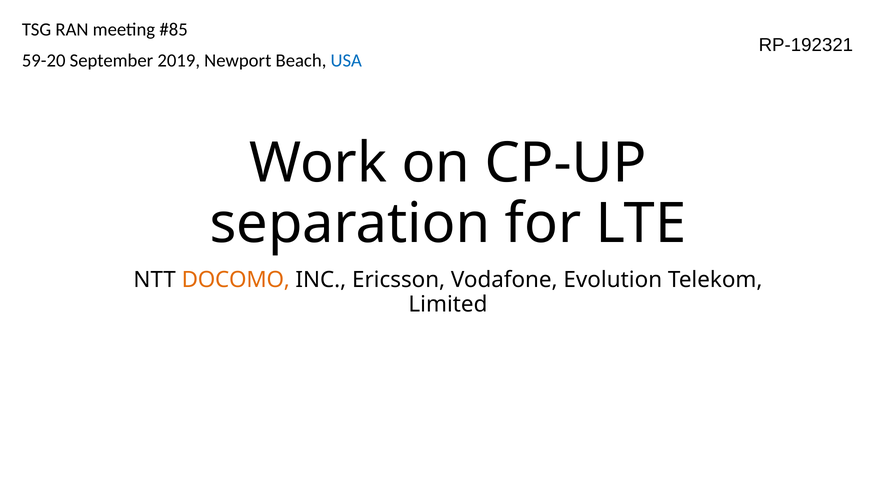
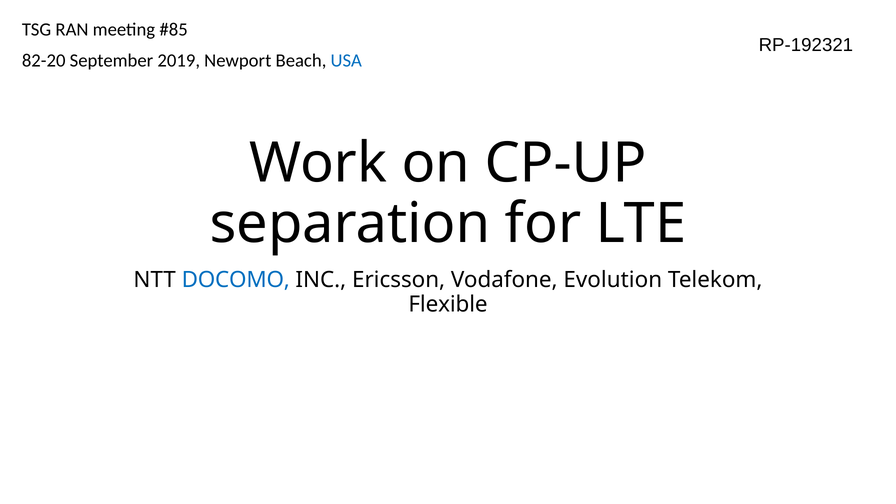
59-20: 59-20 -> 82-20
DOCOMO colour: orange -> blue
Limited: Limited -> Flexible
